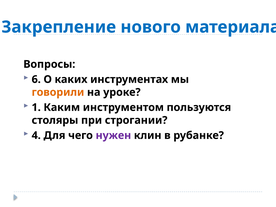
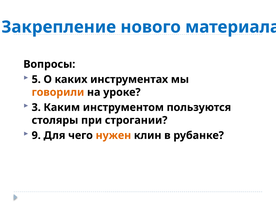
6: 6 -> 5
1: 1 -> 3
4: 4 -> 9
нужен colour: purple -> orange
